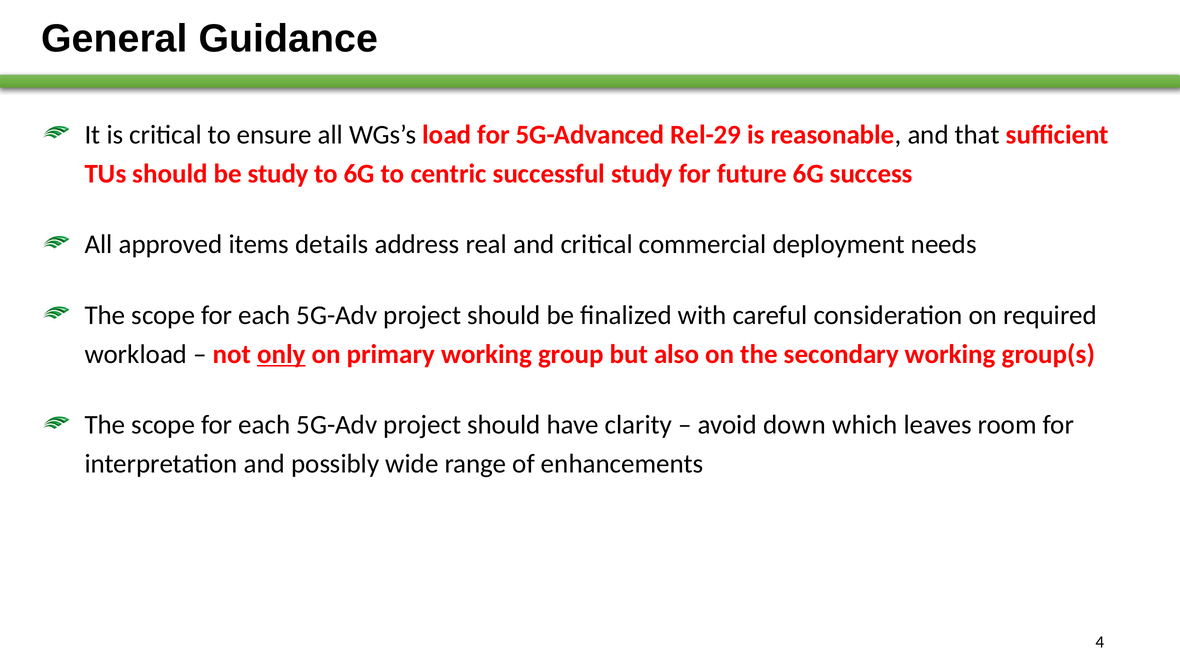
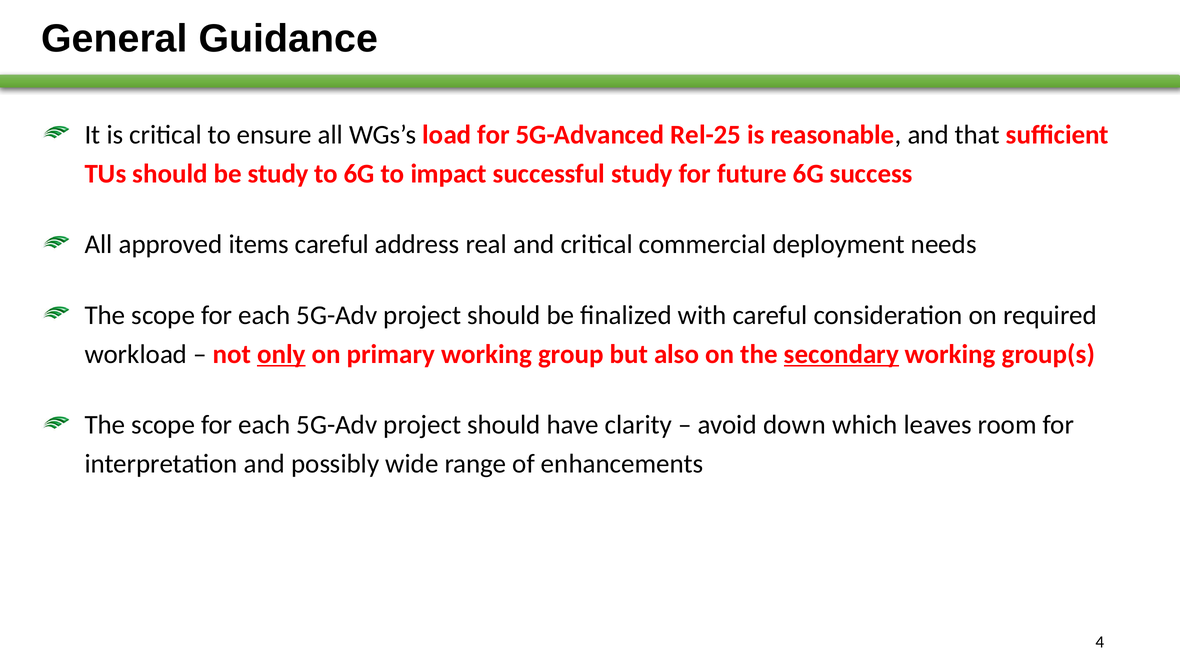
Rel-29: Rel-29 -> Rel-25
centric: centric -> impact
items details: details -> careful
secondary underline: none -> present
